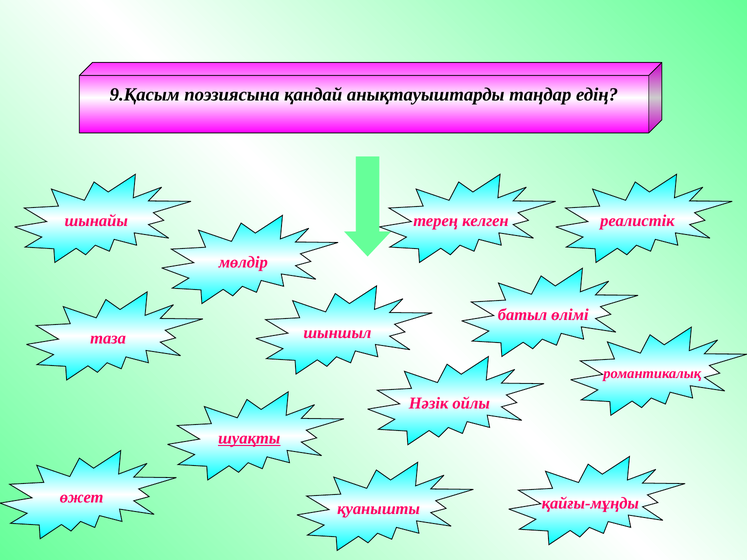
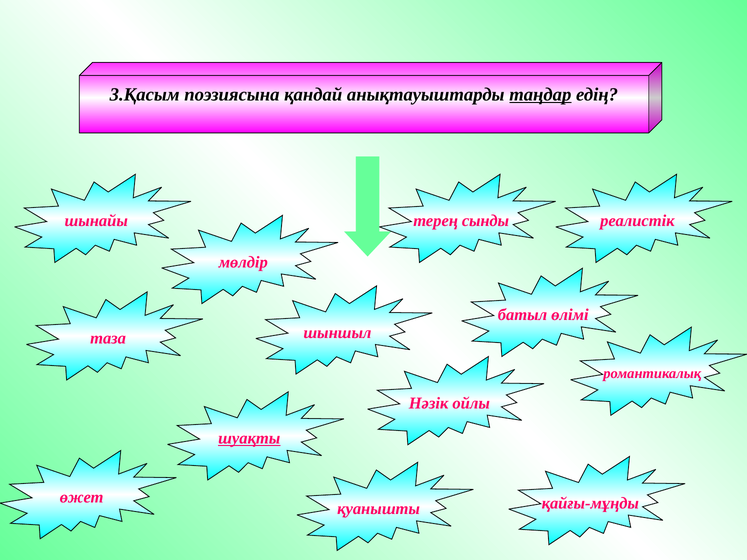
9.Қасым: 9.Қасым -> 3.Қасым
таңдар underline: none -> present
келген: келген -> сынды
